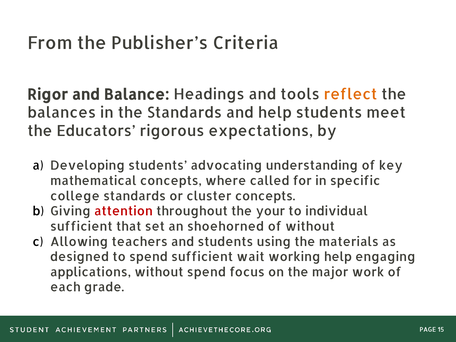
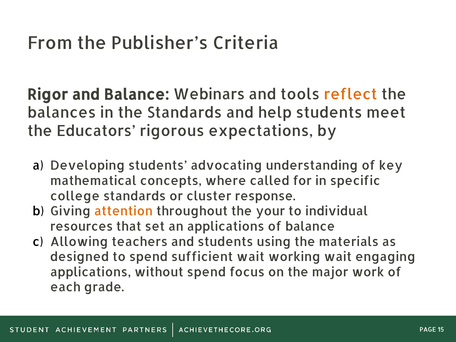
Headings: Headings -> Webinars
cluster concepts: concepts -> response
attention colour: red -> orange
sufficient at (81, 227): sufficient -> resources
an shoehorned: shoehorned -> applications
of without: without -> balance
working help: help -> wait
